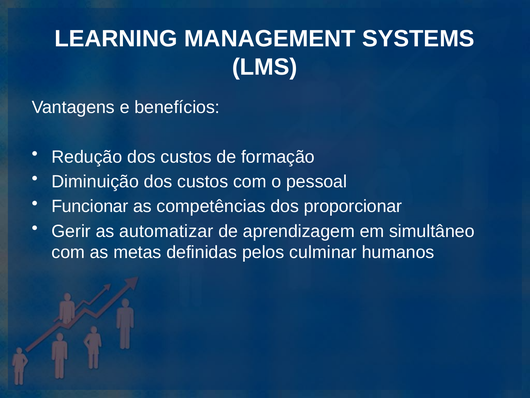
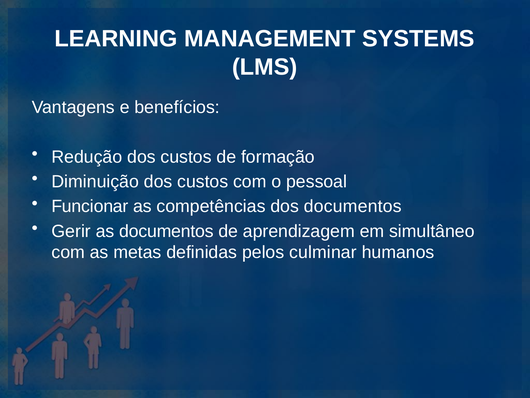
dos proporcionar: proporcionar -> documentos
as automatizar: automatizar -> documentos
